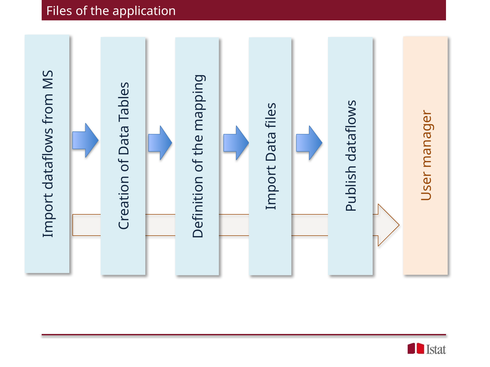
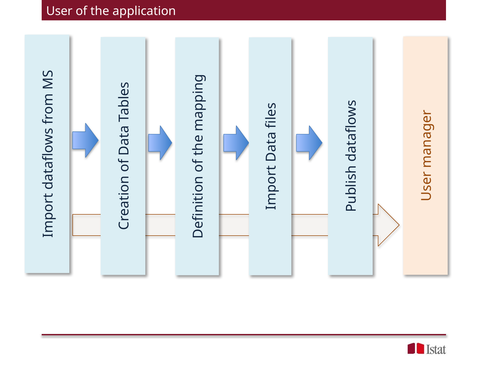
Files: Files -> User
